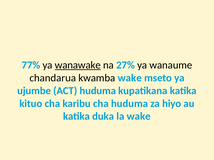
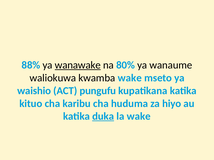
77%: 77% -> 88%
27%: 27% -> 80%
chandarua: chandarua -> waliokuwa
ujumbe: ujumbe -> waishio
ACT huduma: huduma -> pungufu
duka underline: none -> present
